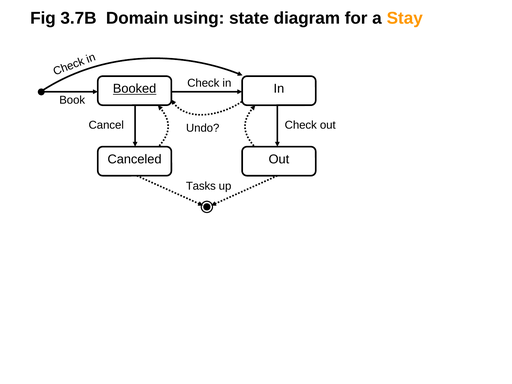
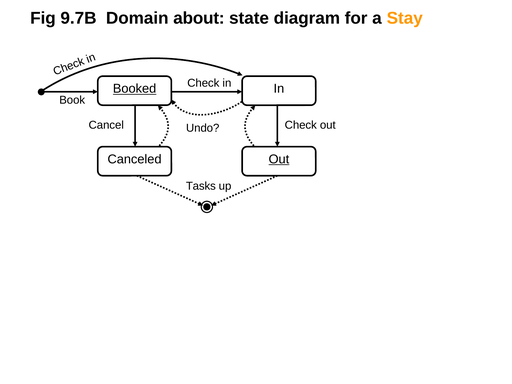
3.7B: 3.7B -> 9.7B
using: using -> about
Out at (279, 159) underline: none -> present
